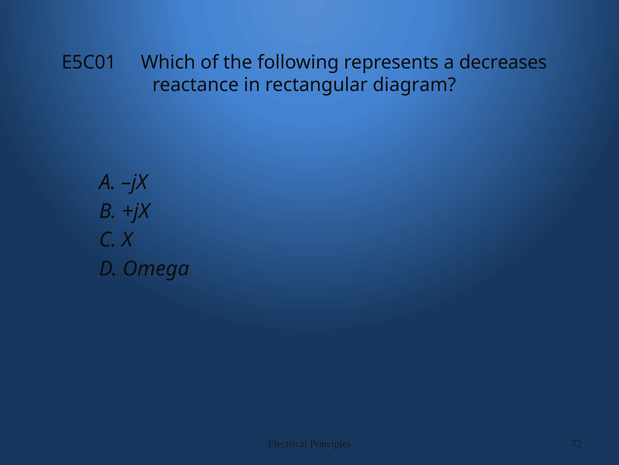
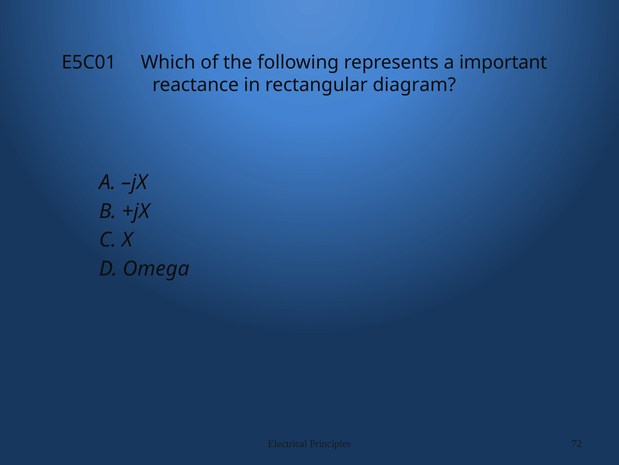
decreases: decreases -> important
